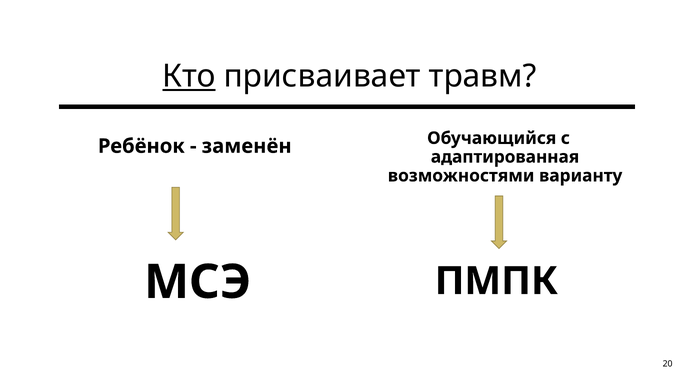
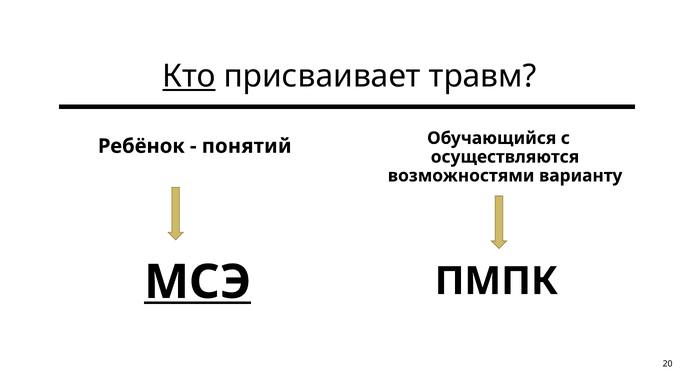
заменён: заменён -> понятий
адаптированная: адаптированная -> осуществляются
МСЭ underline: none -> present
